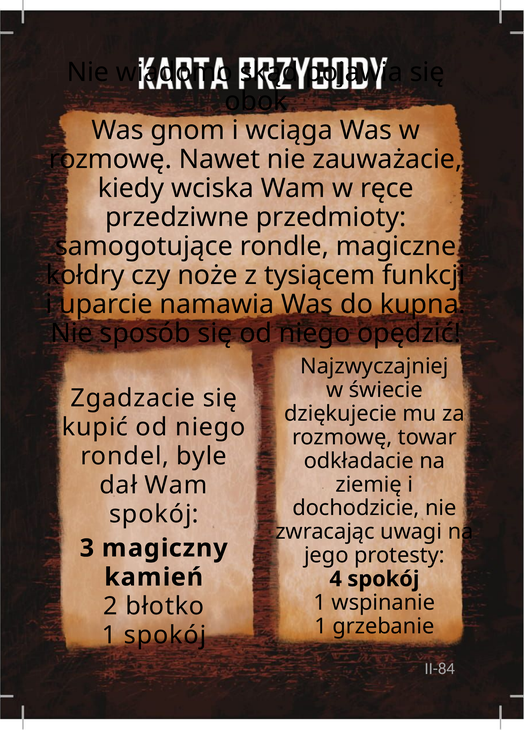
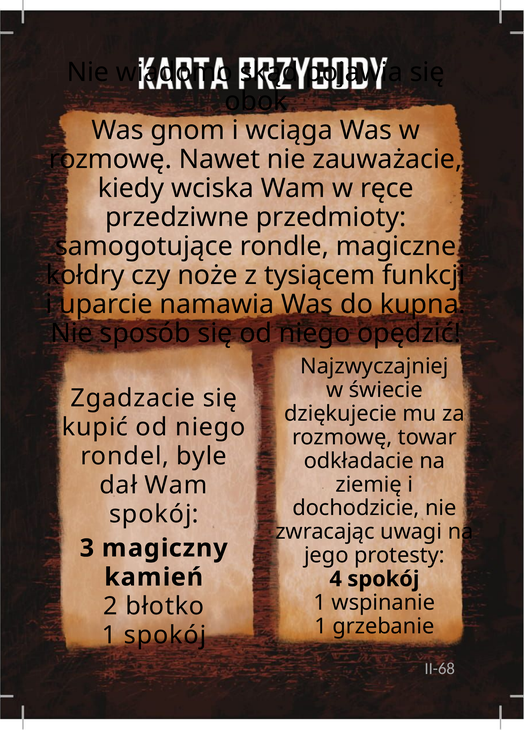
II-84: II-84 -> II-68
